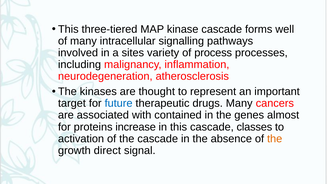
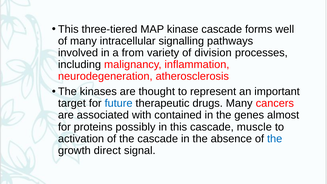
sites: sites -> from
process: process -> division
increase: increase -> possibly
classes: classes -> muscle
the at (275, 139) colour: orange -> blue
